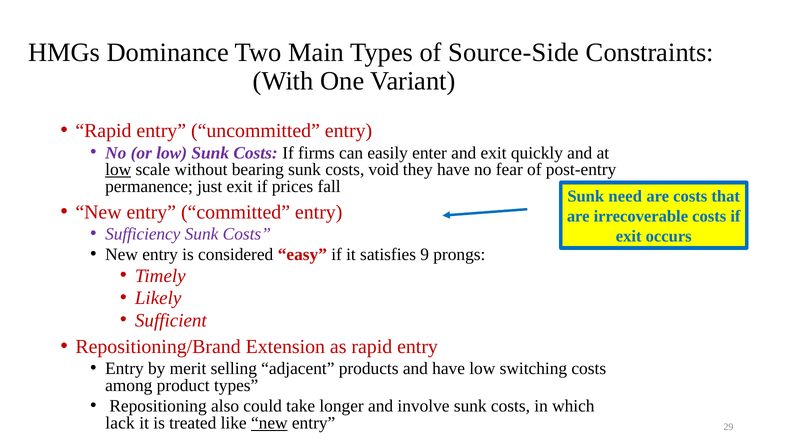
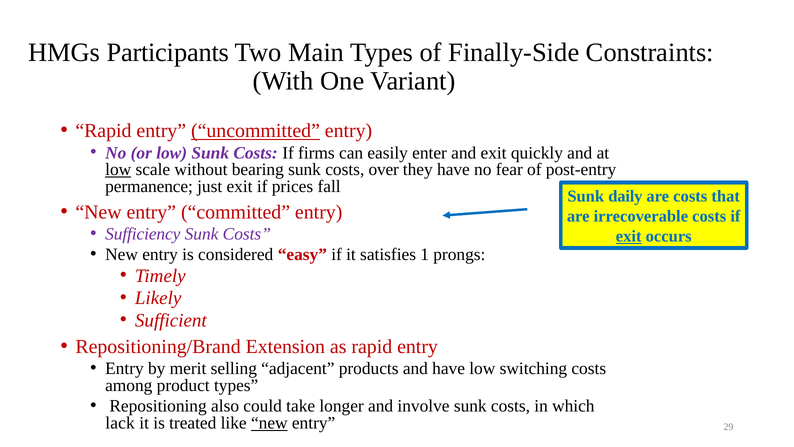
Dominance: Dominance -> Participants
Source-Side: Source-Side -> Finally-Side
uncommitted underline: none -> present
void: void -> over
need: need -> daily
exit at (629, 236) underline: none -> present
9: 9 -> 1
